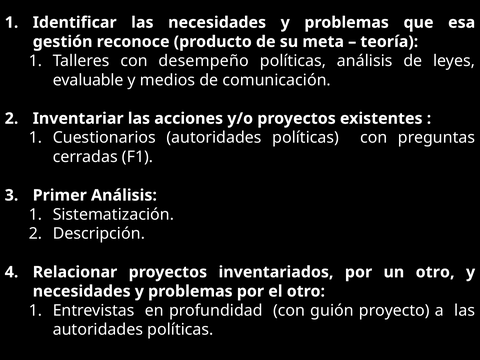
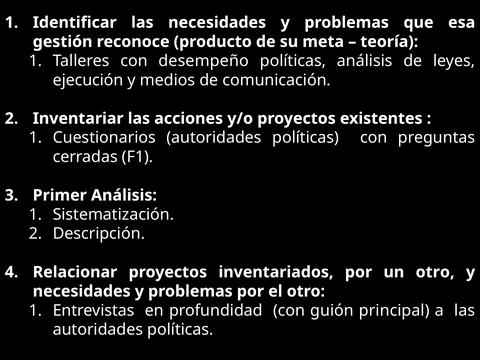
evaluable: evaluable -> ejecución
proyecto: proyecto -> principal
